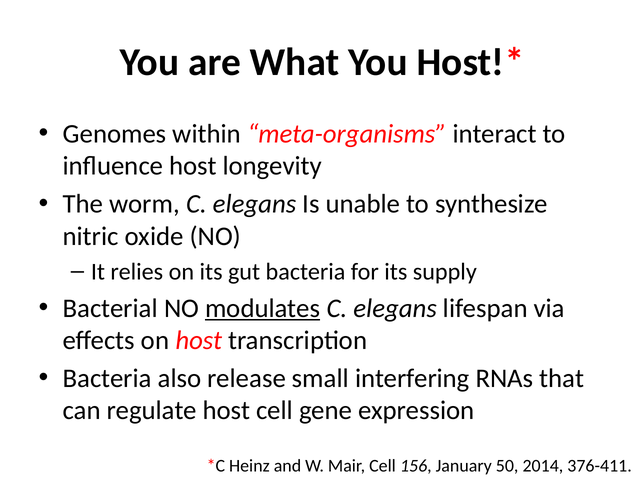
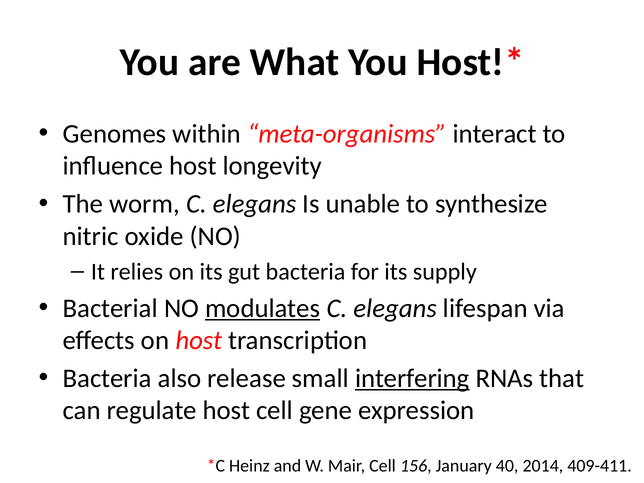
interfering underline: none -> present
50: 50 -> 40
376-411: 376-411 -> 409-411
